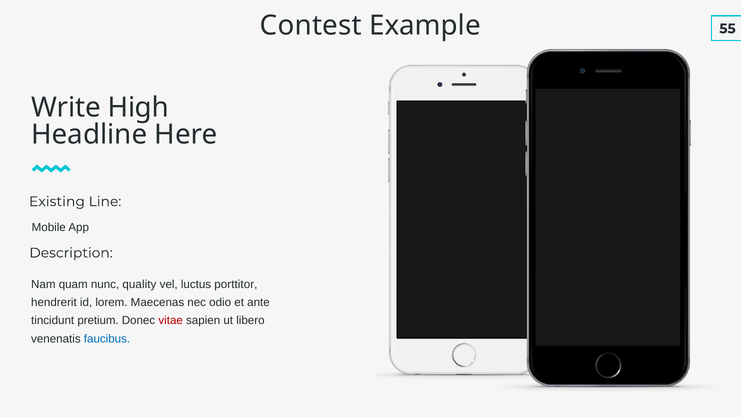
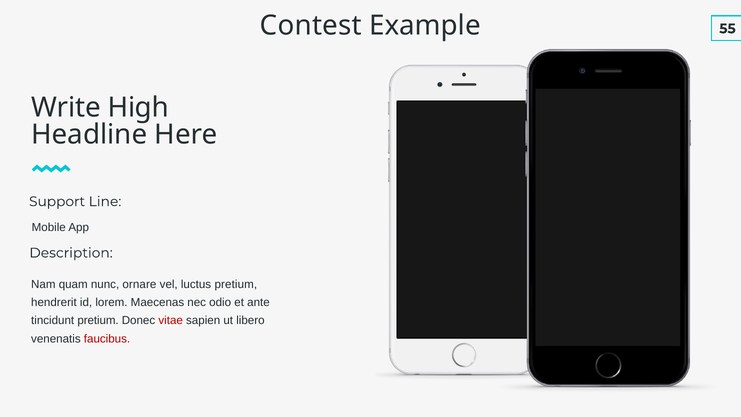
Existing: Existing -> Support
quality: quality -> ornare
luctus porttitor: porttitor -> pretium
faucibus colour: blue -> red
